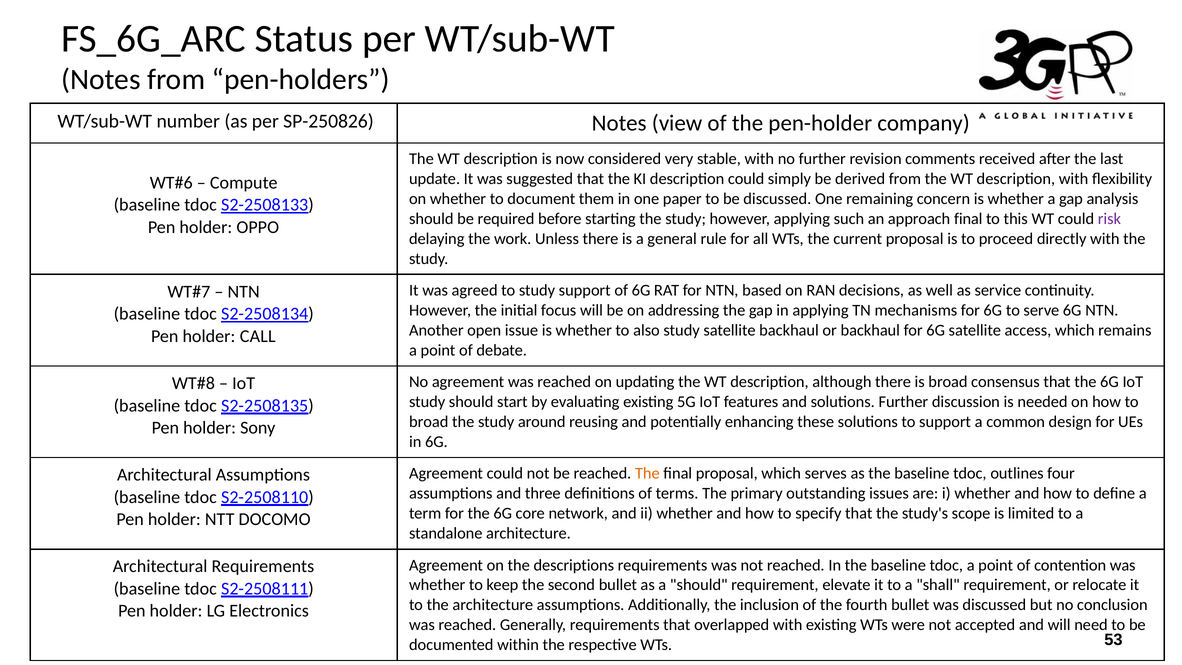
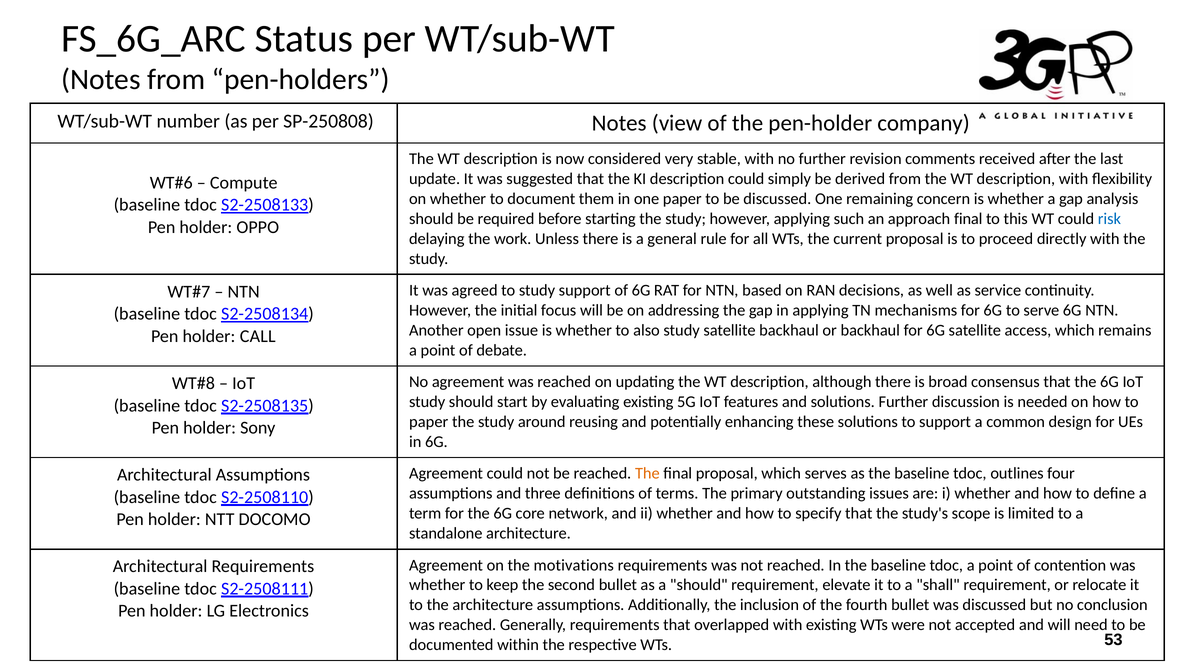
SP-250826: SP-250826 -> SP-250808
risk colour: purple -> blue
broad at (429, 422): broad -> paper
descriptions: descriptions -> motivations
